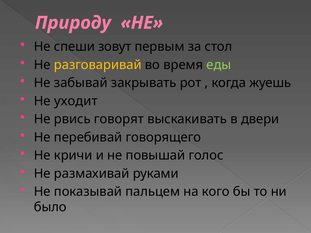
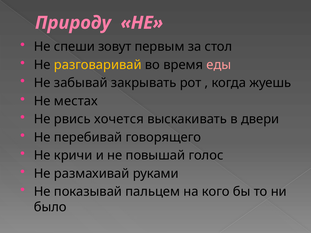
еды colour: light green -> pink
уходит: уходит -> местах
говорят: говорят -> хочется
